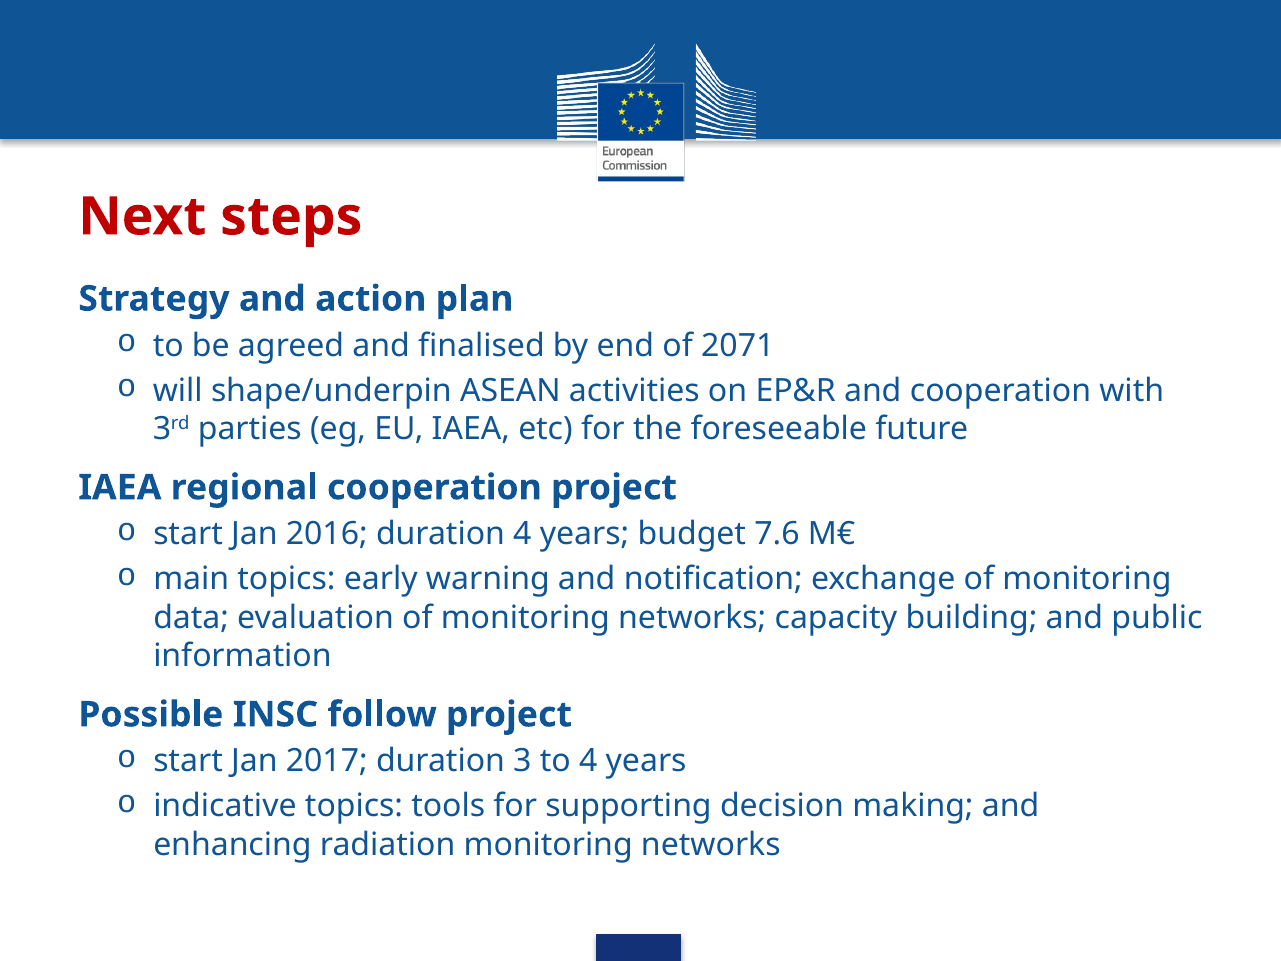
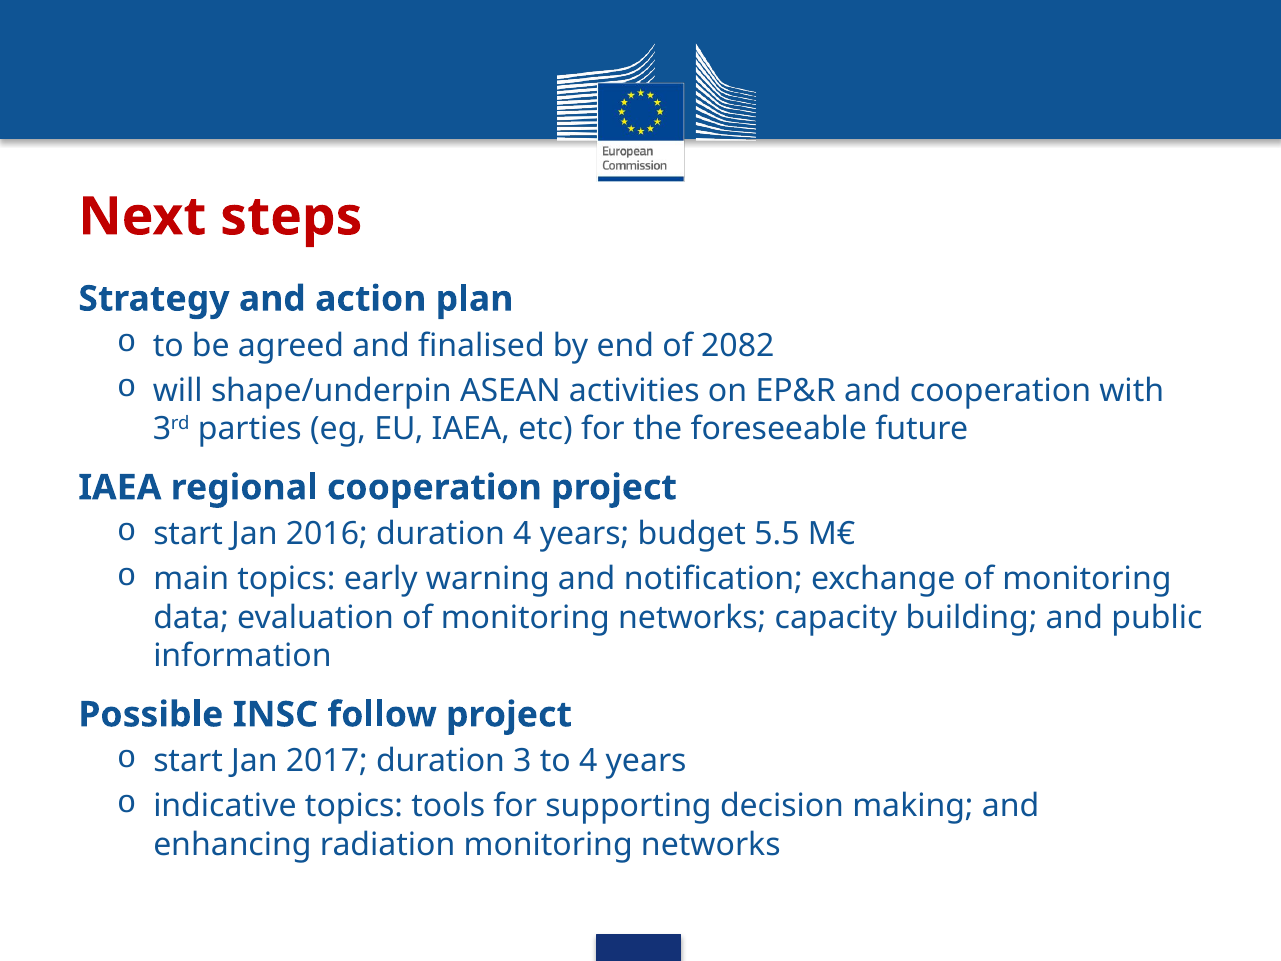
2071: 2071 -> 2082
7.6: 7.6 -> 5.5
